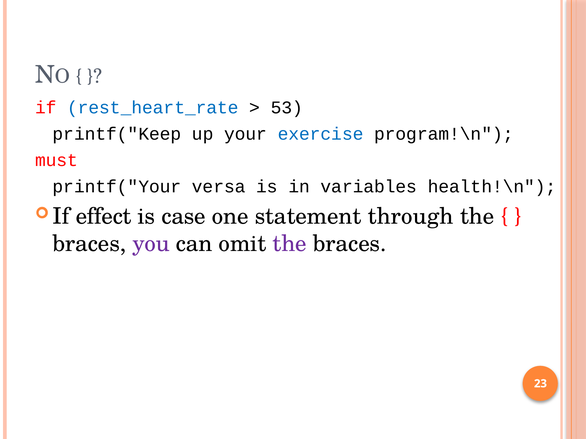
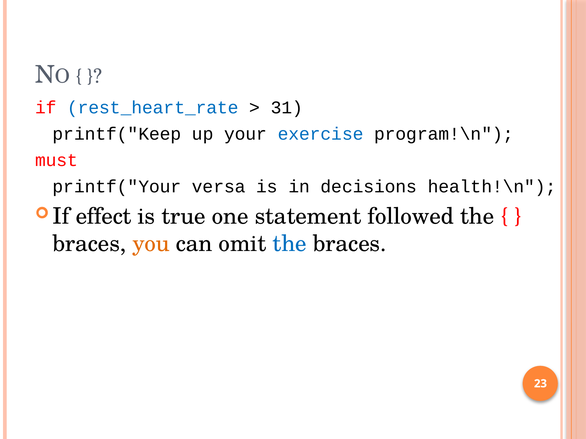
53: 53 -> 31
variables: variables -> decisions
case: case -> true
through: through -> followed
you colour: purple -> orange
the at (290, 244) colour: purple -> blue
